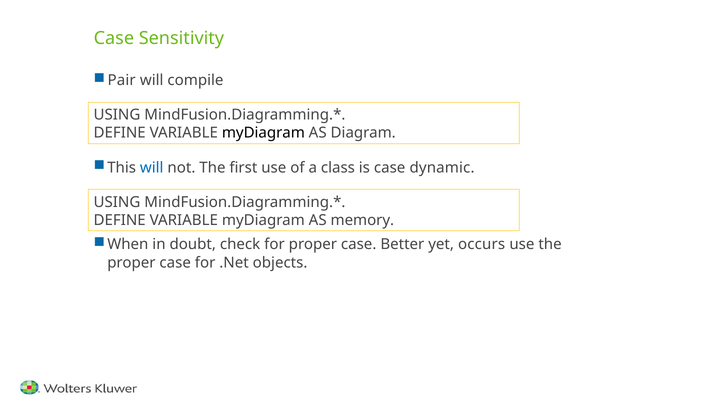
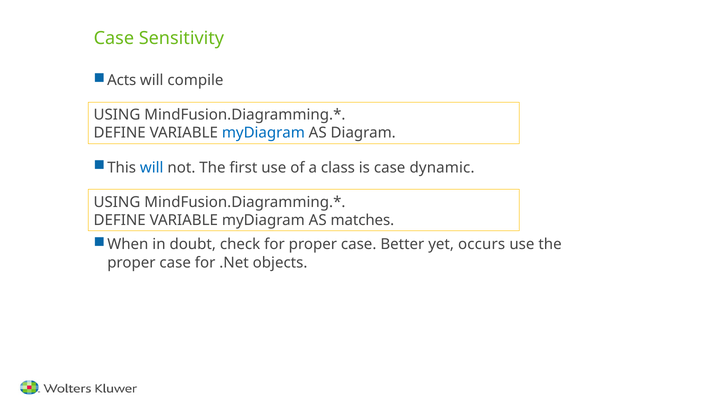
Pair: Pair -> Acts
myDiagram at (263, 133) colour: black -> blue
memory: memory -> matches
